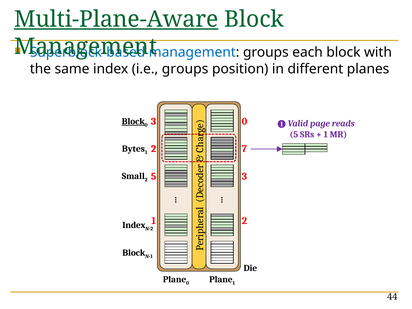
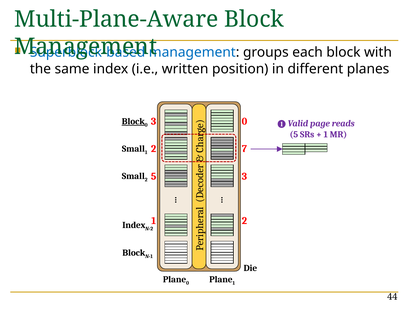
Multi-Plane-Aware underline: present -> none
i.e groups: groups -> written
Bytes at (133, 149): Bytes -> Small
